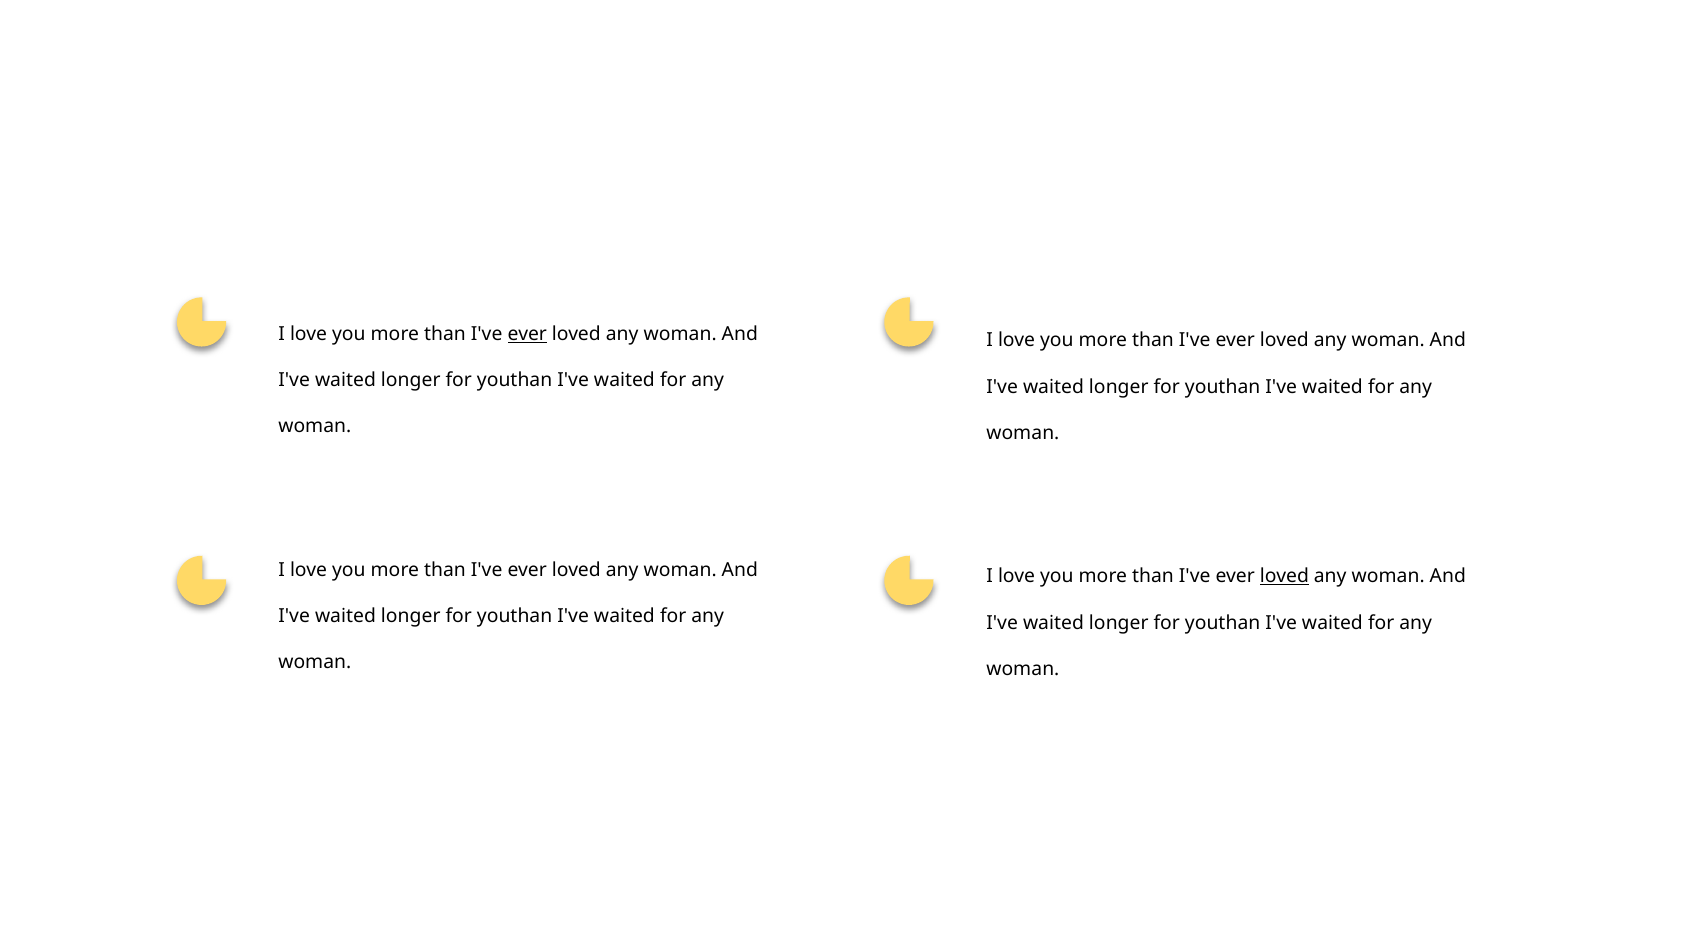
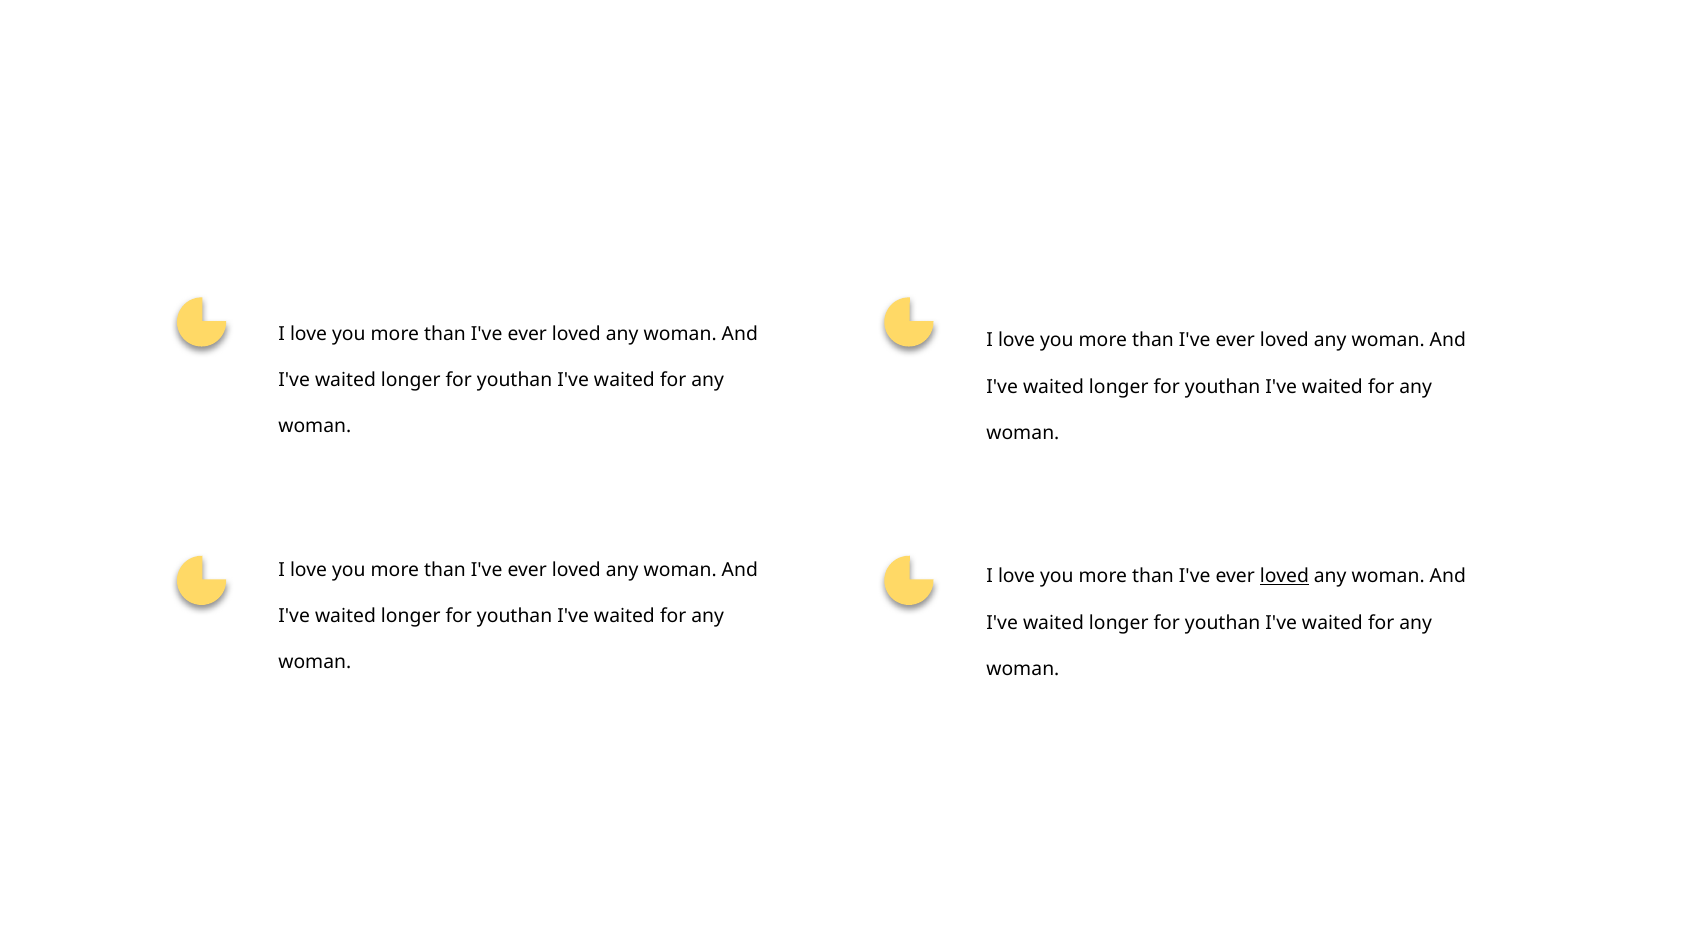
ever at (527, 334) underline: present -> none
